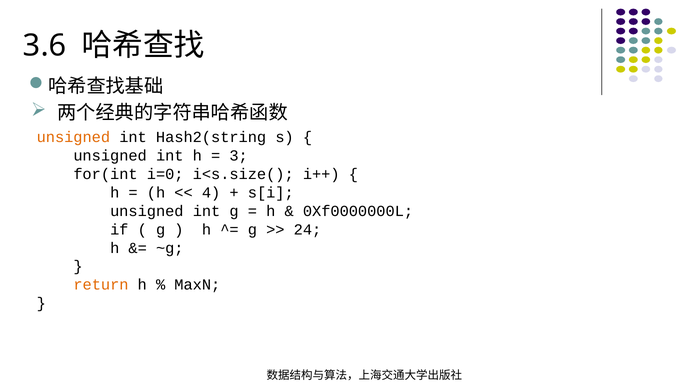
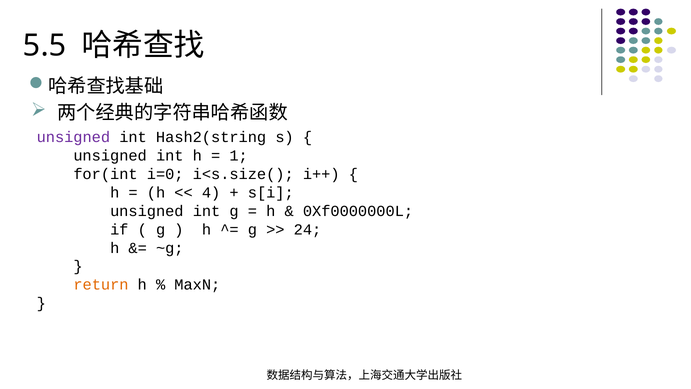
3.6: 3.6 -> 5.5
unsigned at (73, 137) colour: orange -> purple
3: 3 -> 1
